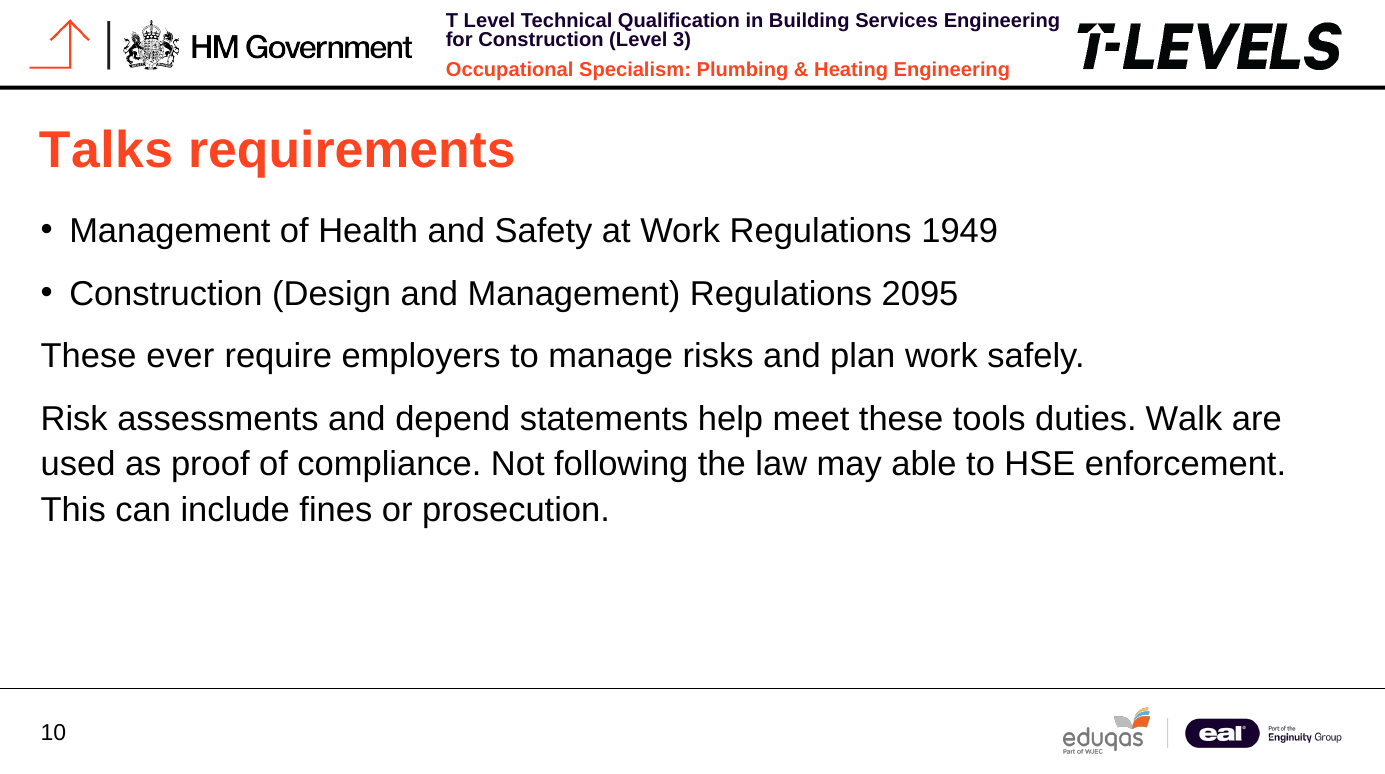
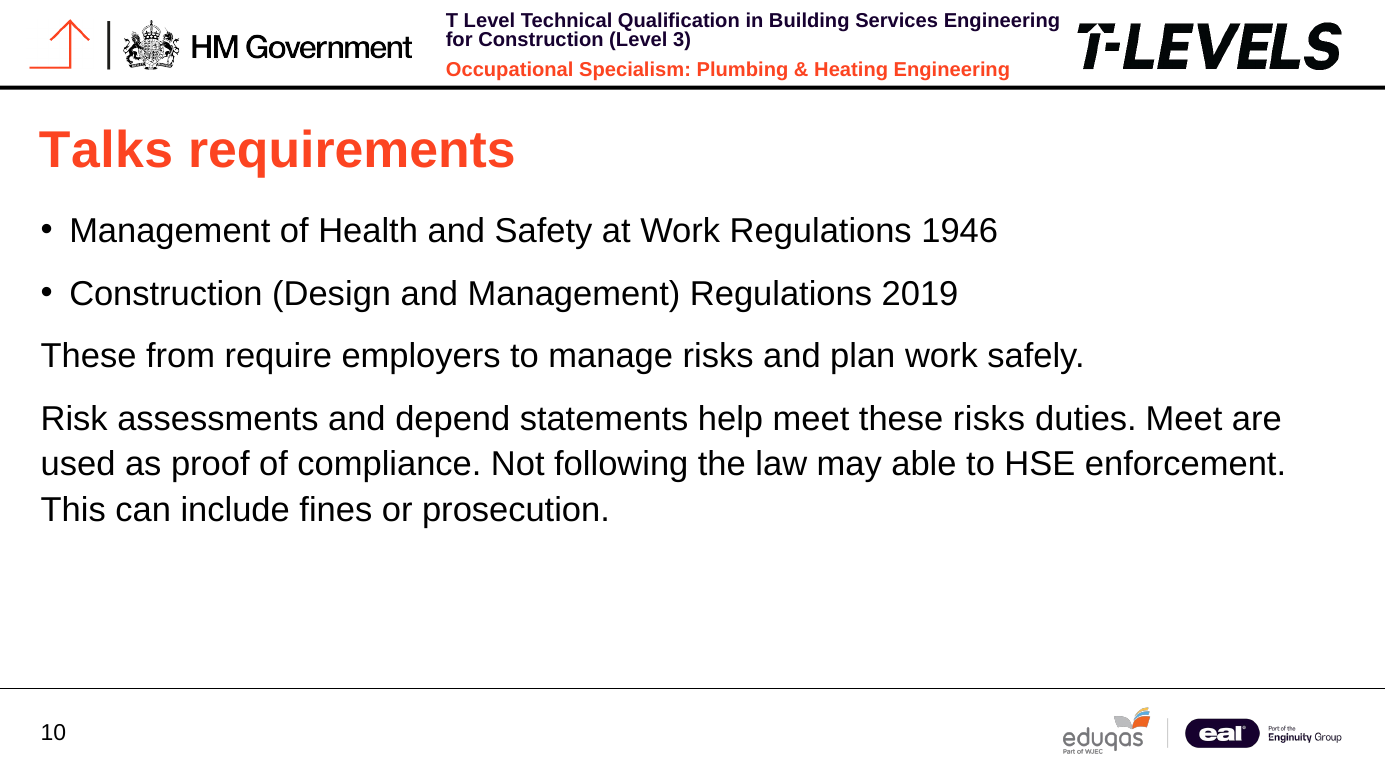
1949: 1949 -> 1946
2095: 2095 -> 2019
ever: ever -> from
these tools: tools -> risks
duties Walk: Walk -> Meet
